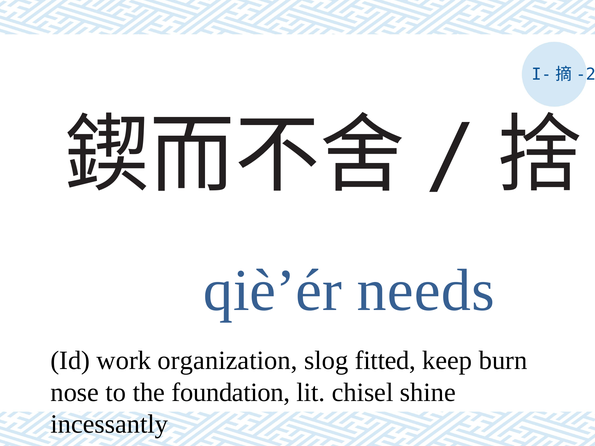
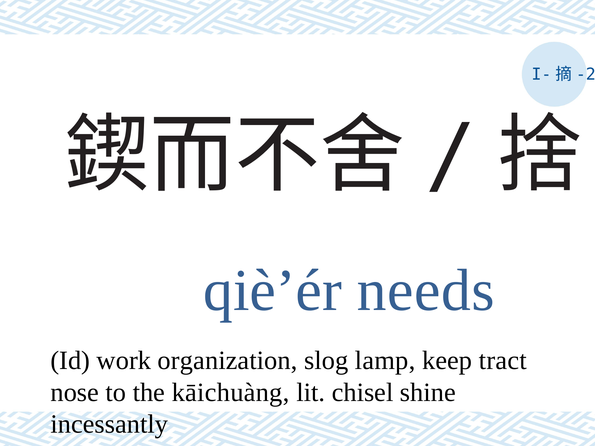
fitted: fitted -> lamp
burn: burn -> tract
foundation: foundation -> kāichuàng
